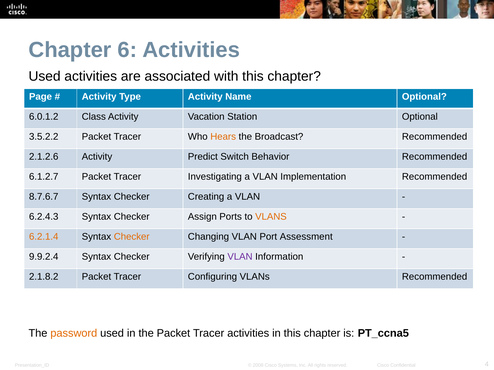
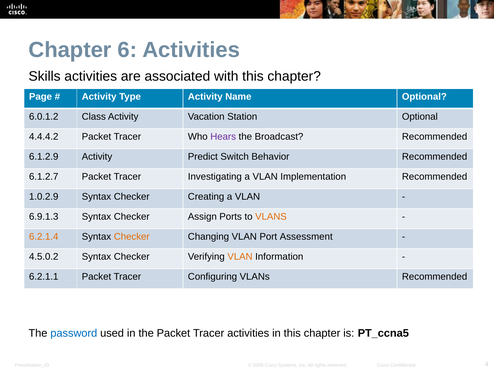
Used at (45, 76): Used -> Skills
3.5.2.2: 3.5.2.2 -> 4.4.4.2
Hears colour: orange -> purple
2.1.2.6: 2.1.2.6 -> 6.1.2.9
8.7.6.7: 8.7.6.7 -> 1.0.2.9
6.2.4.3: 6.2.4.3 -> 6.9.1.3
9.9.2.4: 9.9.2.4 -> 4.5.0.2
VLAN at (240, 257) colour: purple -> orange
2.1.8.2: 2.1.8.2 -> 6.2.1.1
password colour: orange -> blue
